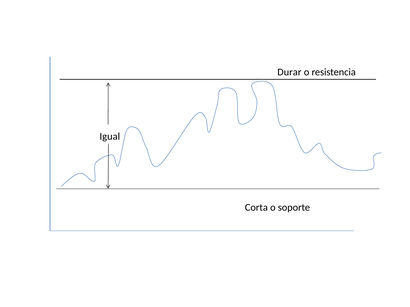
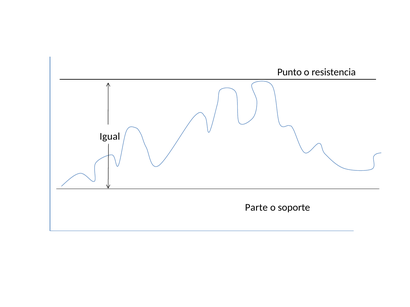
Durar: Durar -> Punto
Corta: Corta -> Parte
